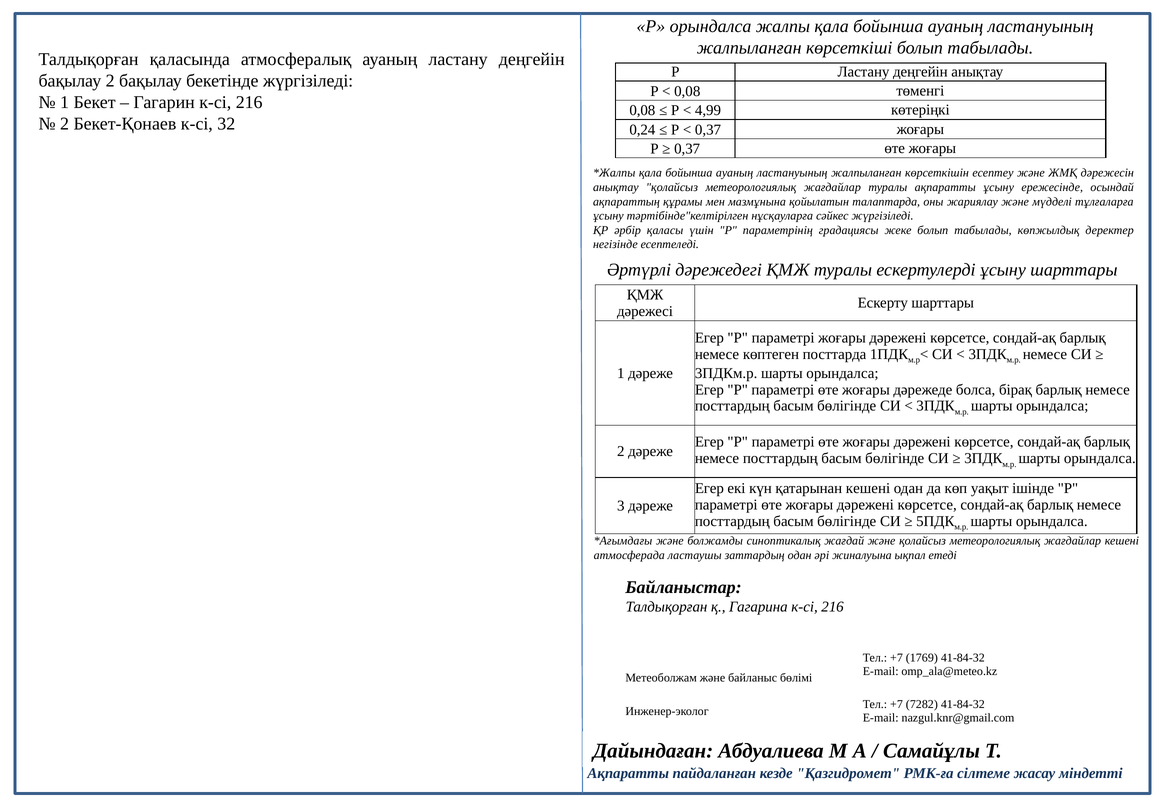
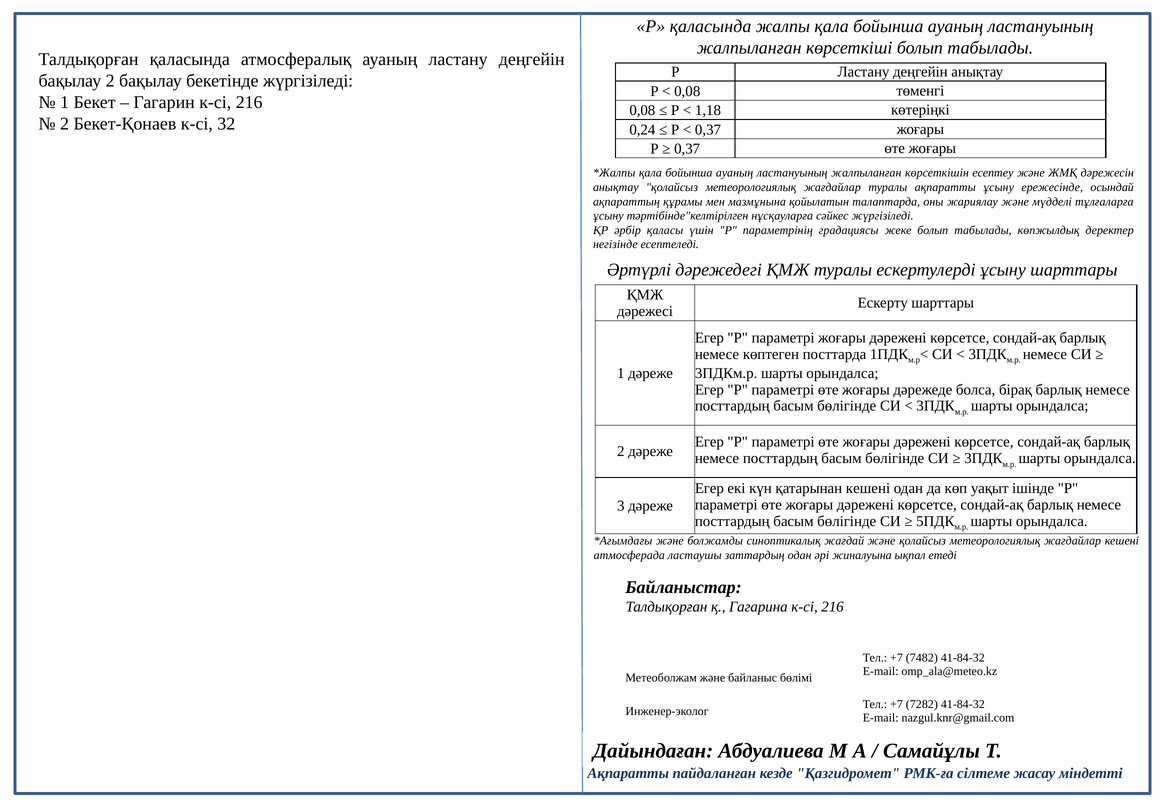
Р орындалса: орындалса -> қаласында
4,99: 4,99 -> 1,18
1769: 1769 -> 7482
